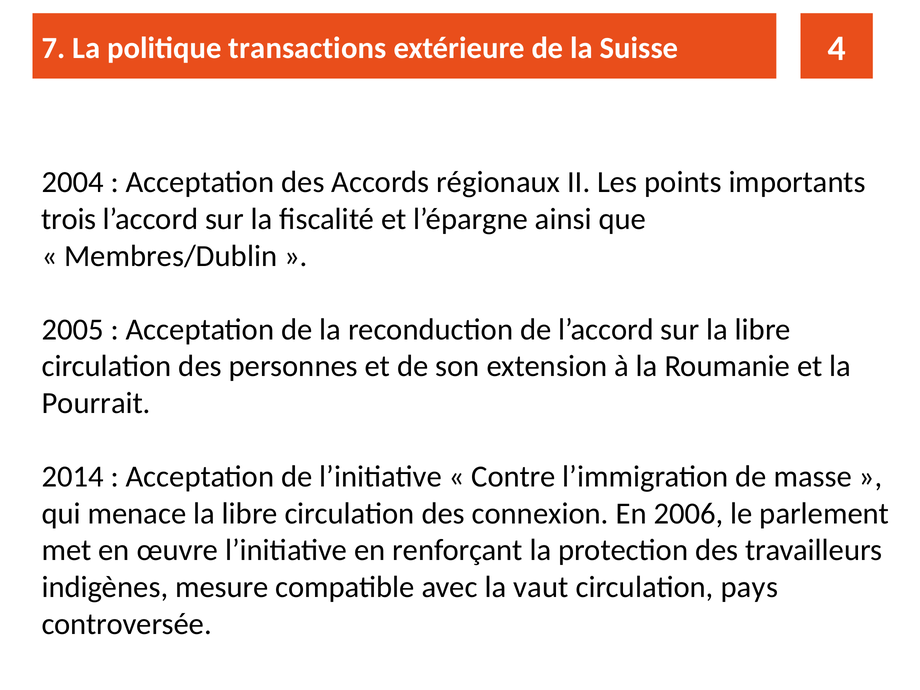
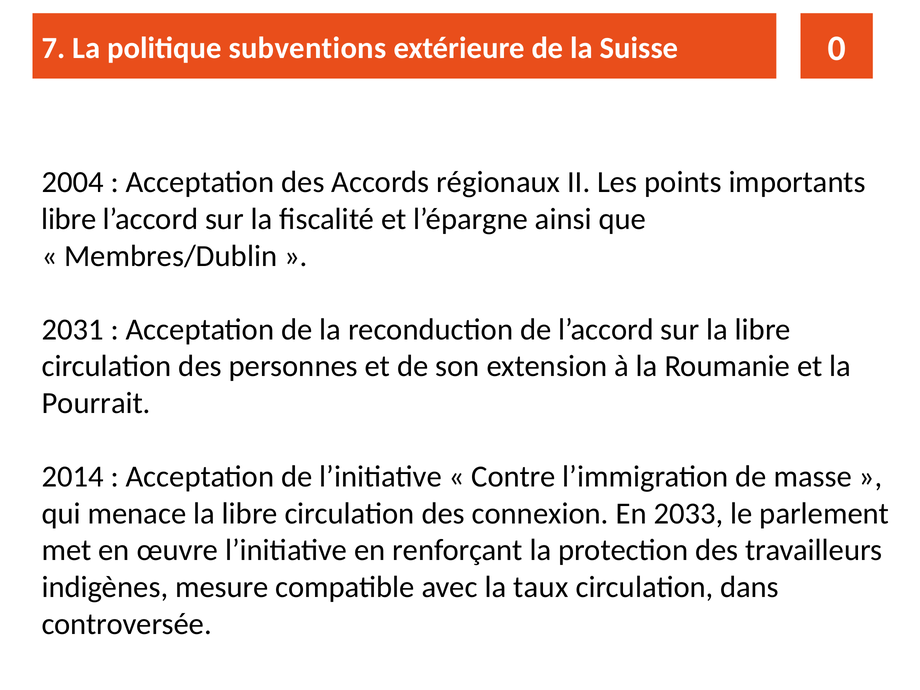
transactions: transactions -> subventions
4: 4 -> 0
trois at (69, 219): trois -> libre
2005: 2005 -> 2031
2006: 2006 -> 2033
vaut: vaut -> taux
pays: pays -> dans
